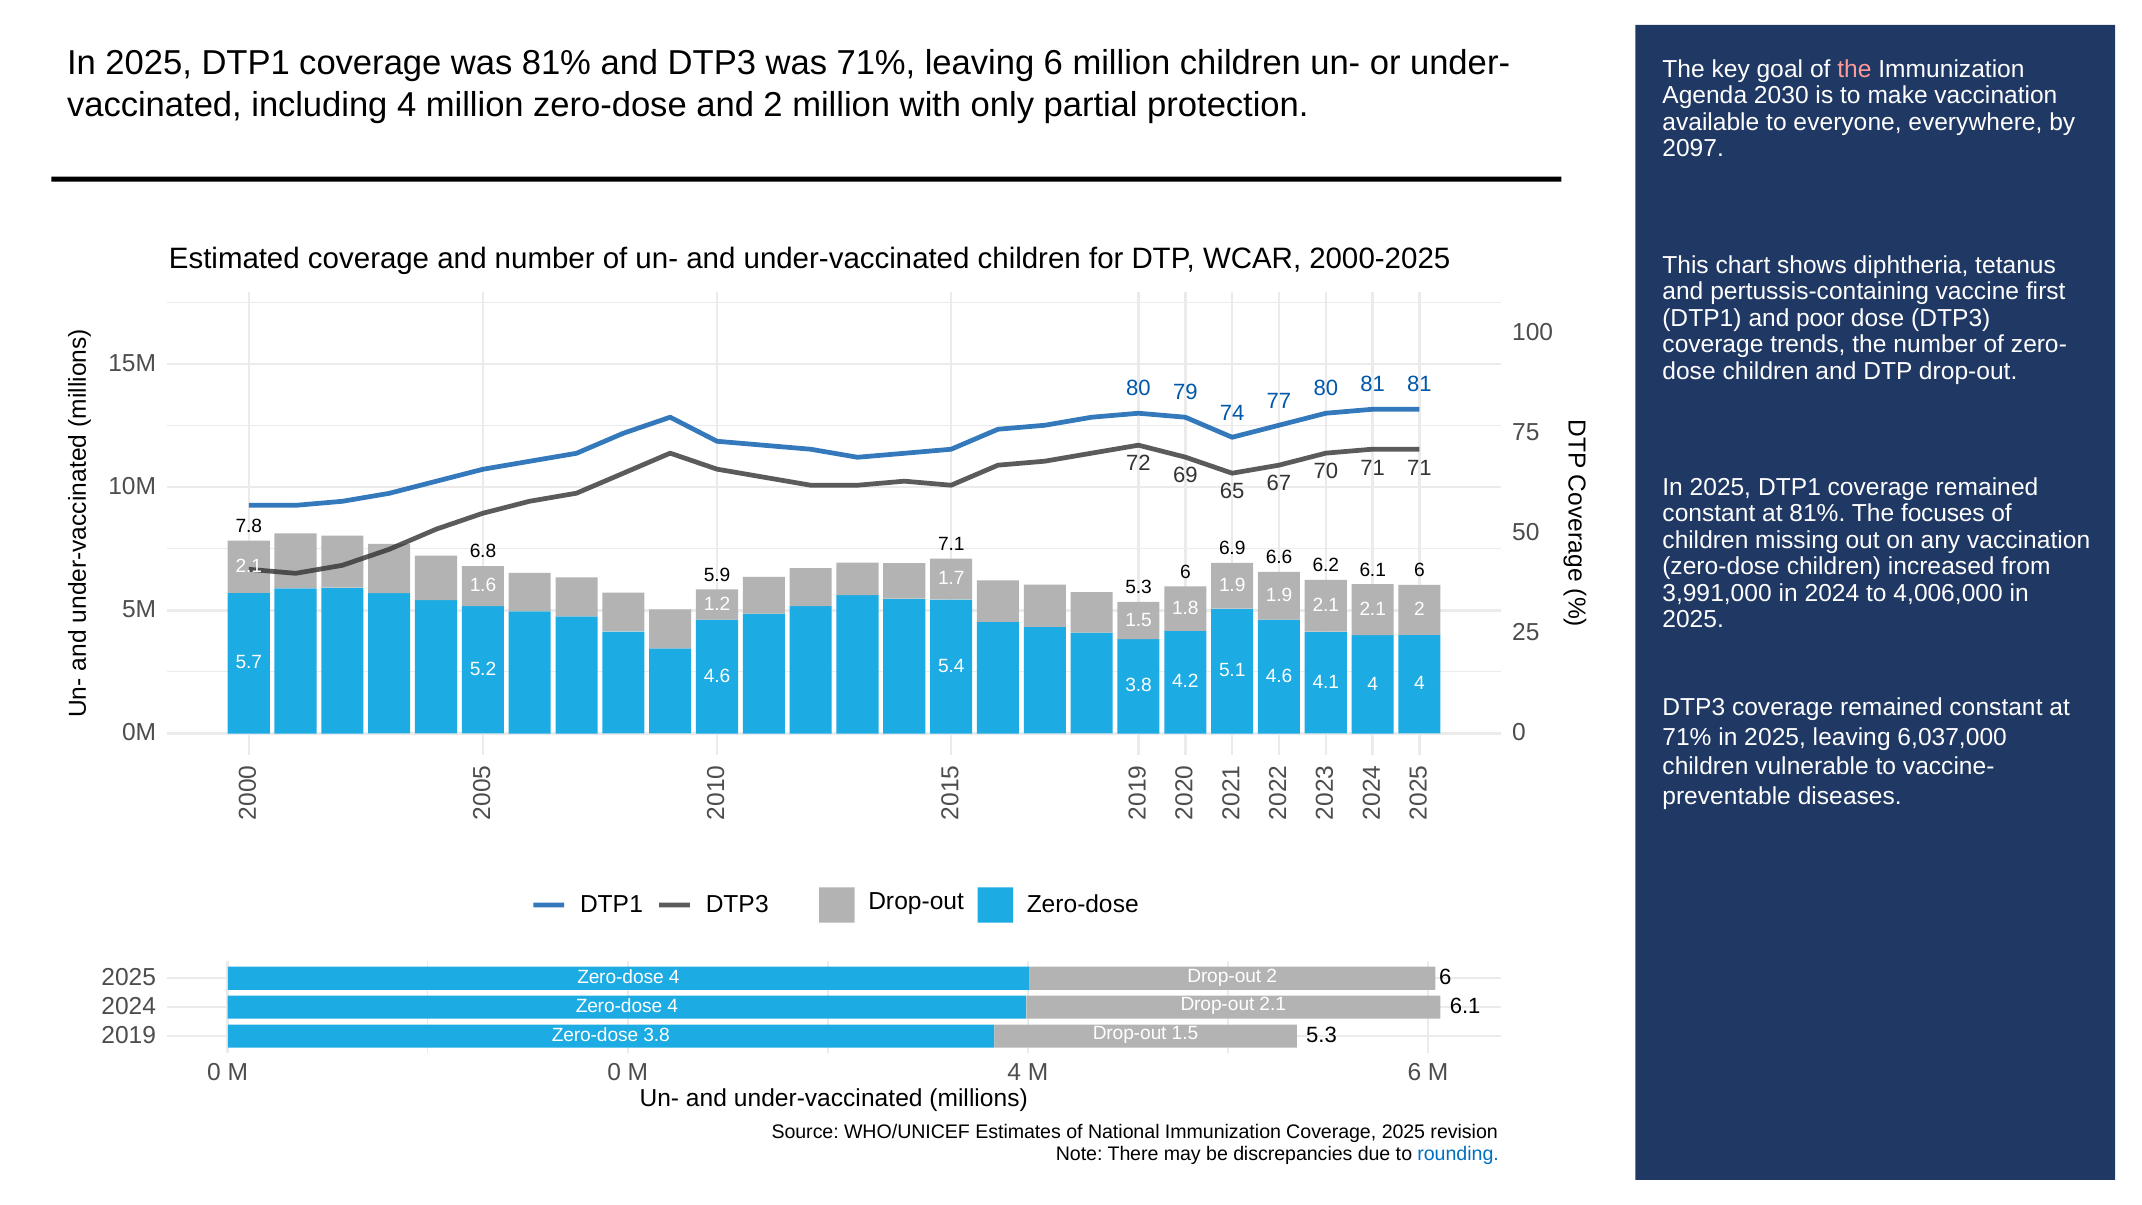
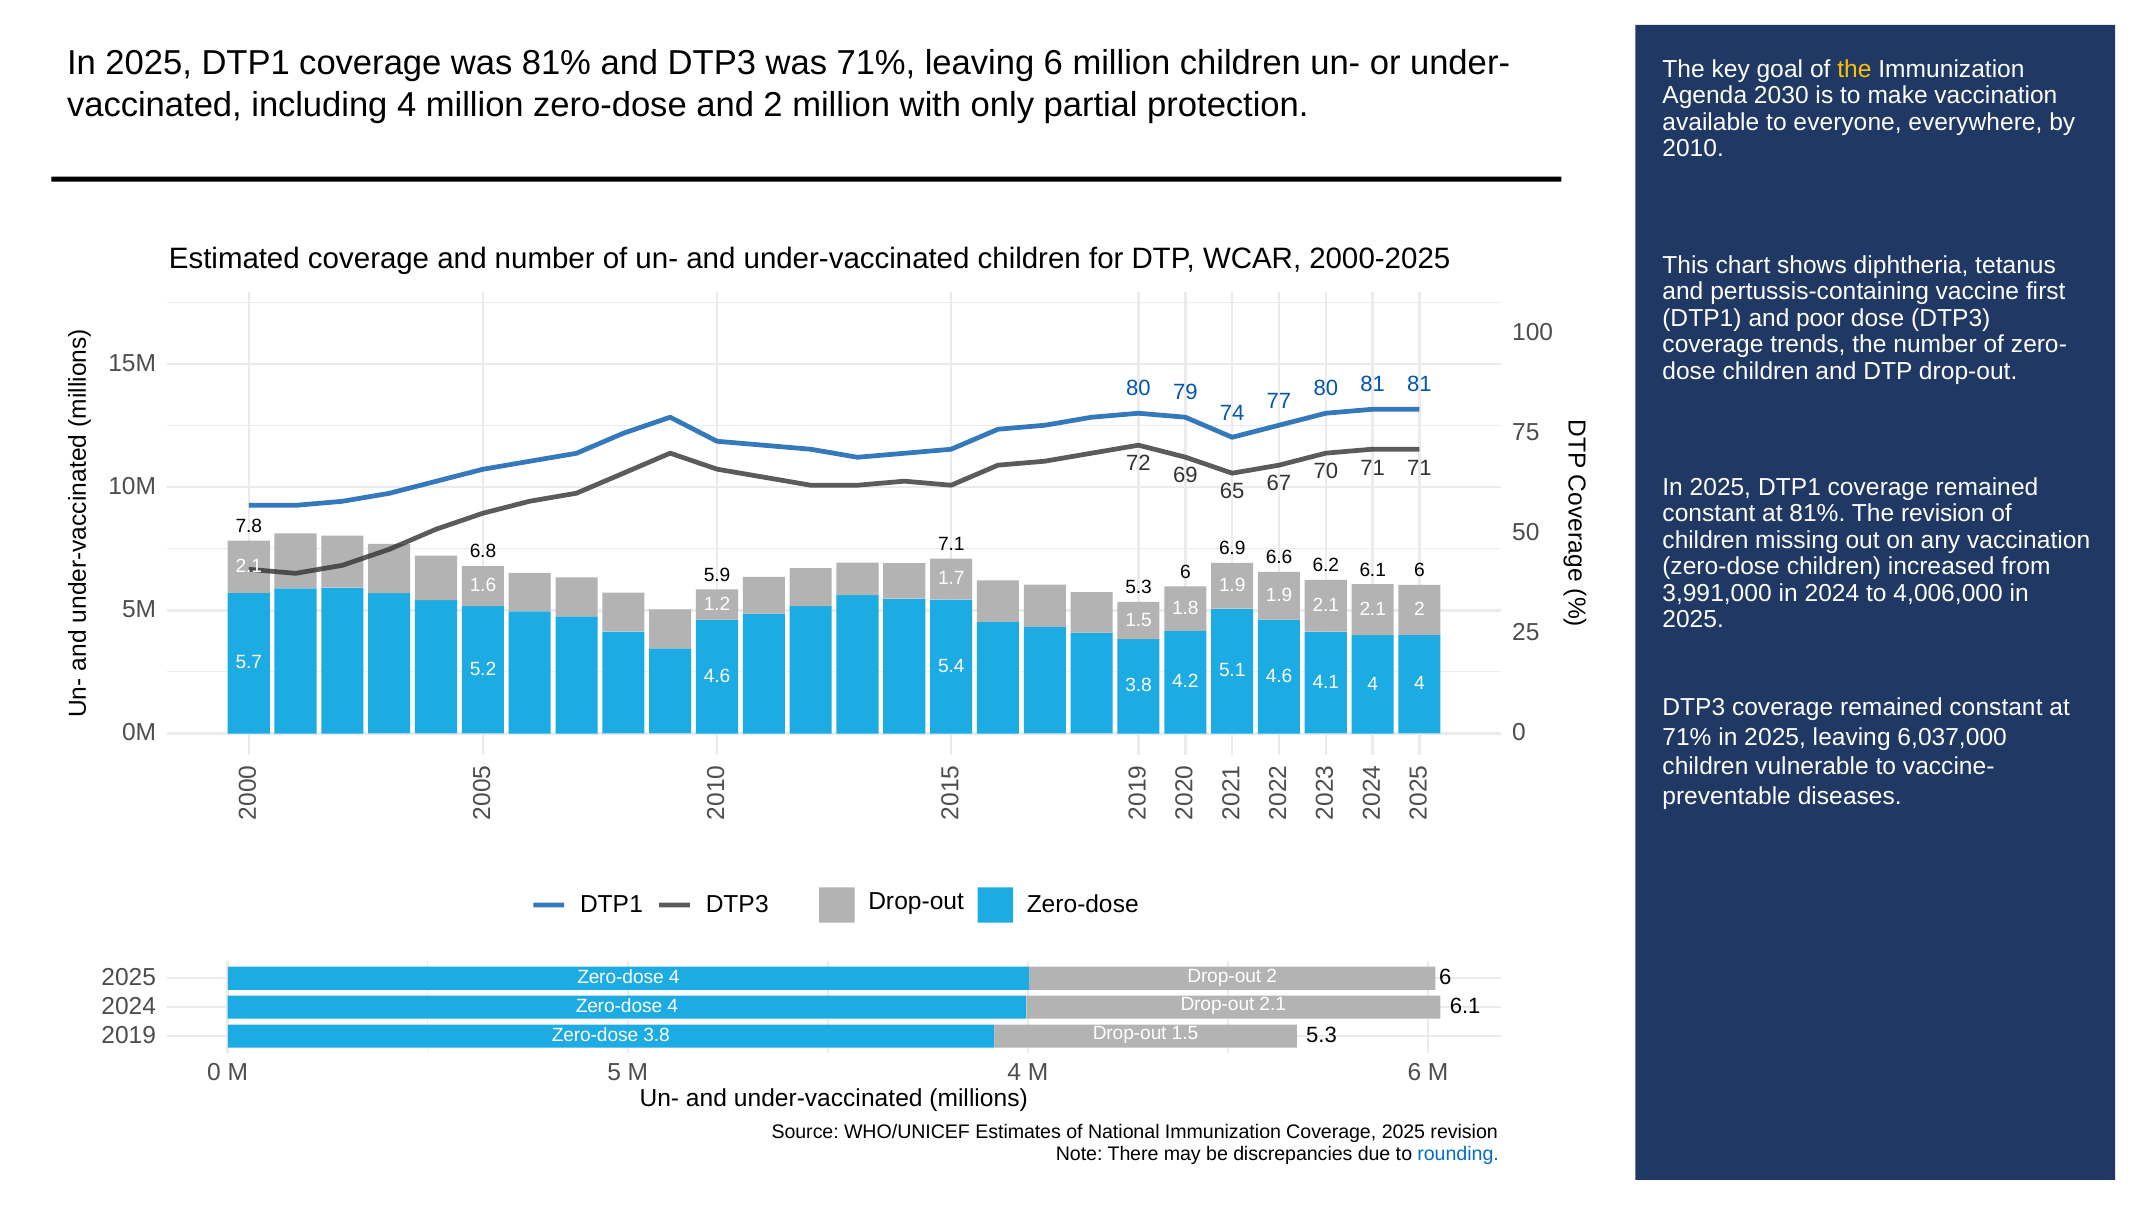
the at (1854, 69) colour: pink -> yellow
2097: 2097 -> 2010
The focuses: focuses -> revision
M 0: 0 -> 5
